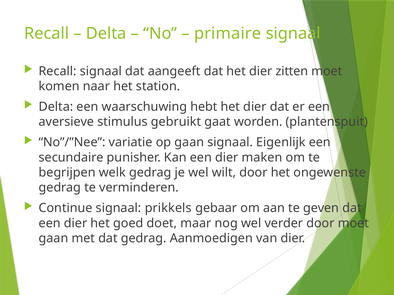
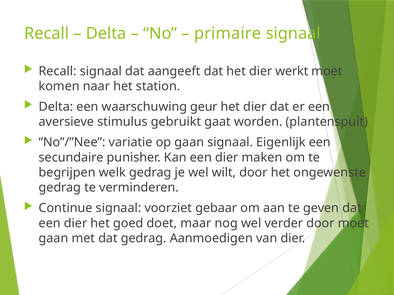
zitten: zitten -> werkt
hebt: hebt -> geur
prikkels: prikkels -> voorziet
